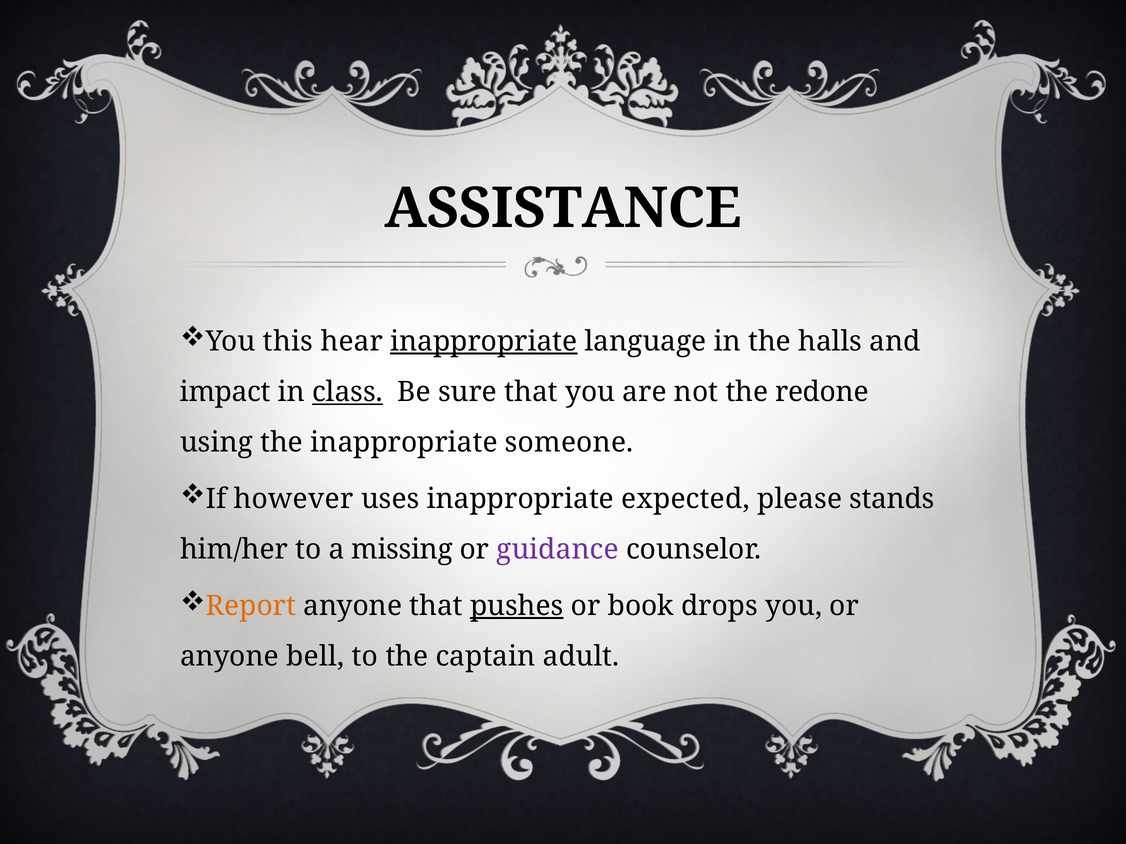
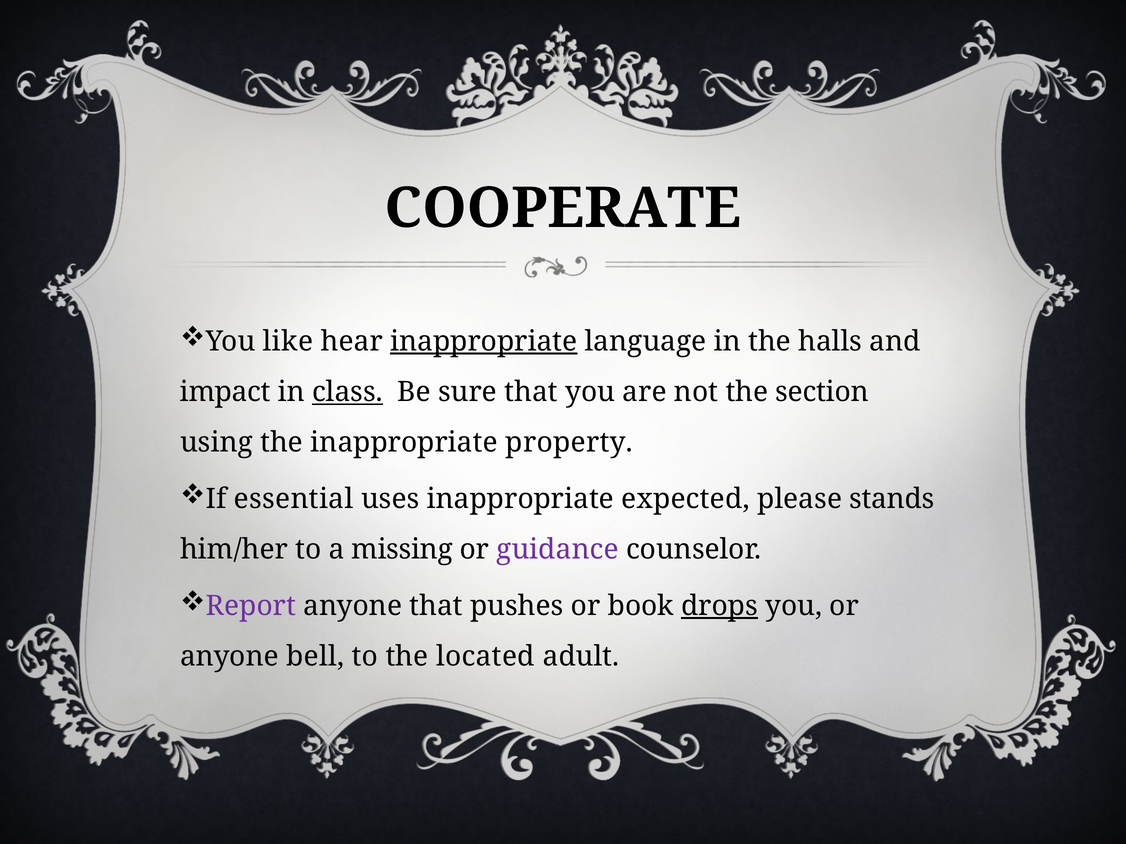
ASSISTANCE: ASSISTANCE -> COOPERATE
this: this -> like
redone: redone -> section
someone: someone -> property
however: however -> essential
Report colour: orange -> purple
pushes underline: present -> none
drops underline: none -> present
captain: captain -> located
